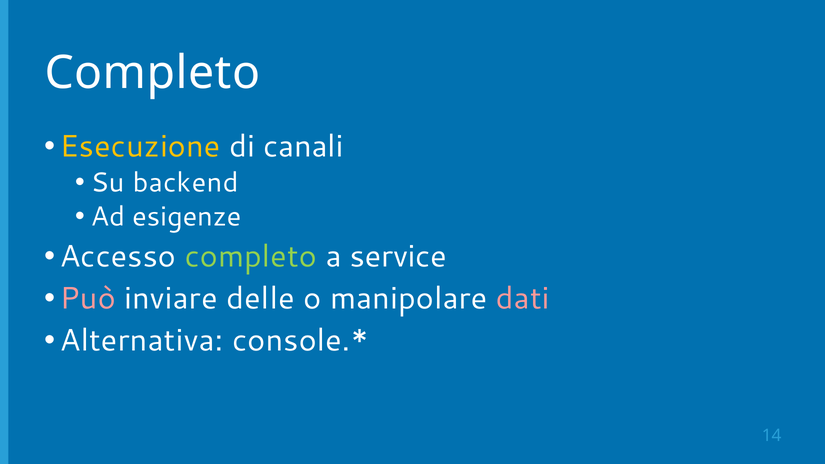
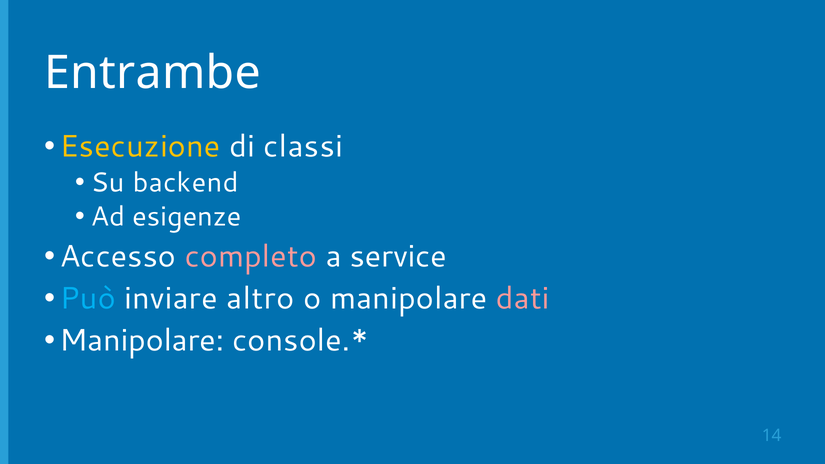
Completo at (152, 73): Completo -> Entrambe
canali: canali -> classi
completo at (251, 257) colour: light green -> pink
Può colour: pink -> light blue
delle: delle -> altro
Alternativa at (142, 341): Alternativa -> Manipolare
